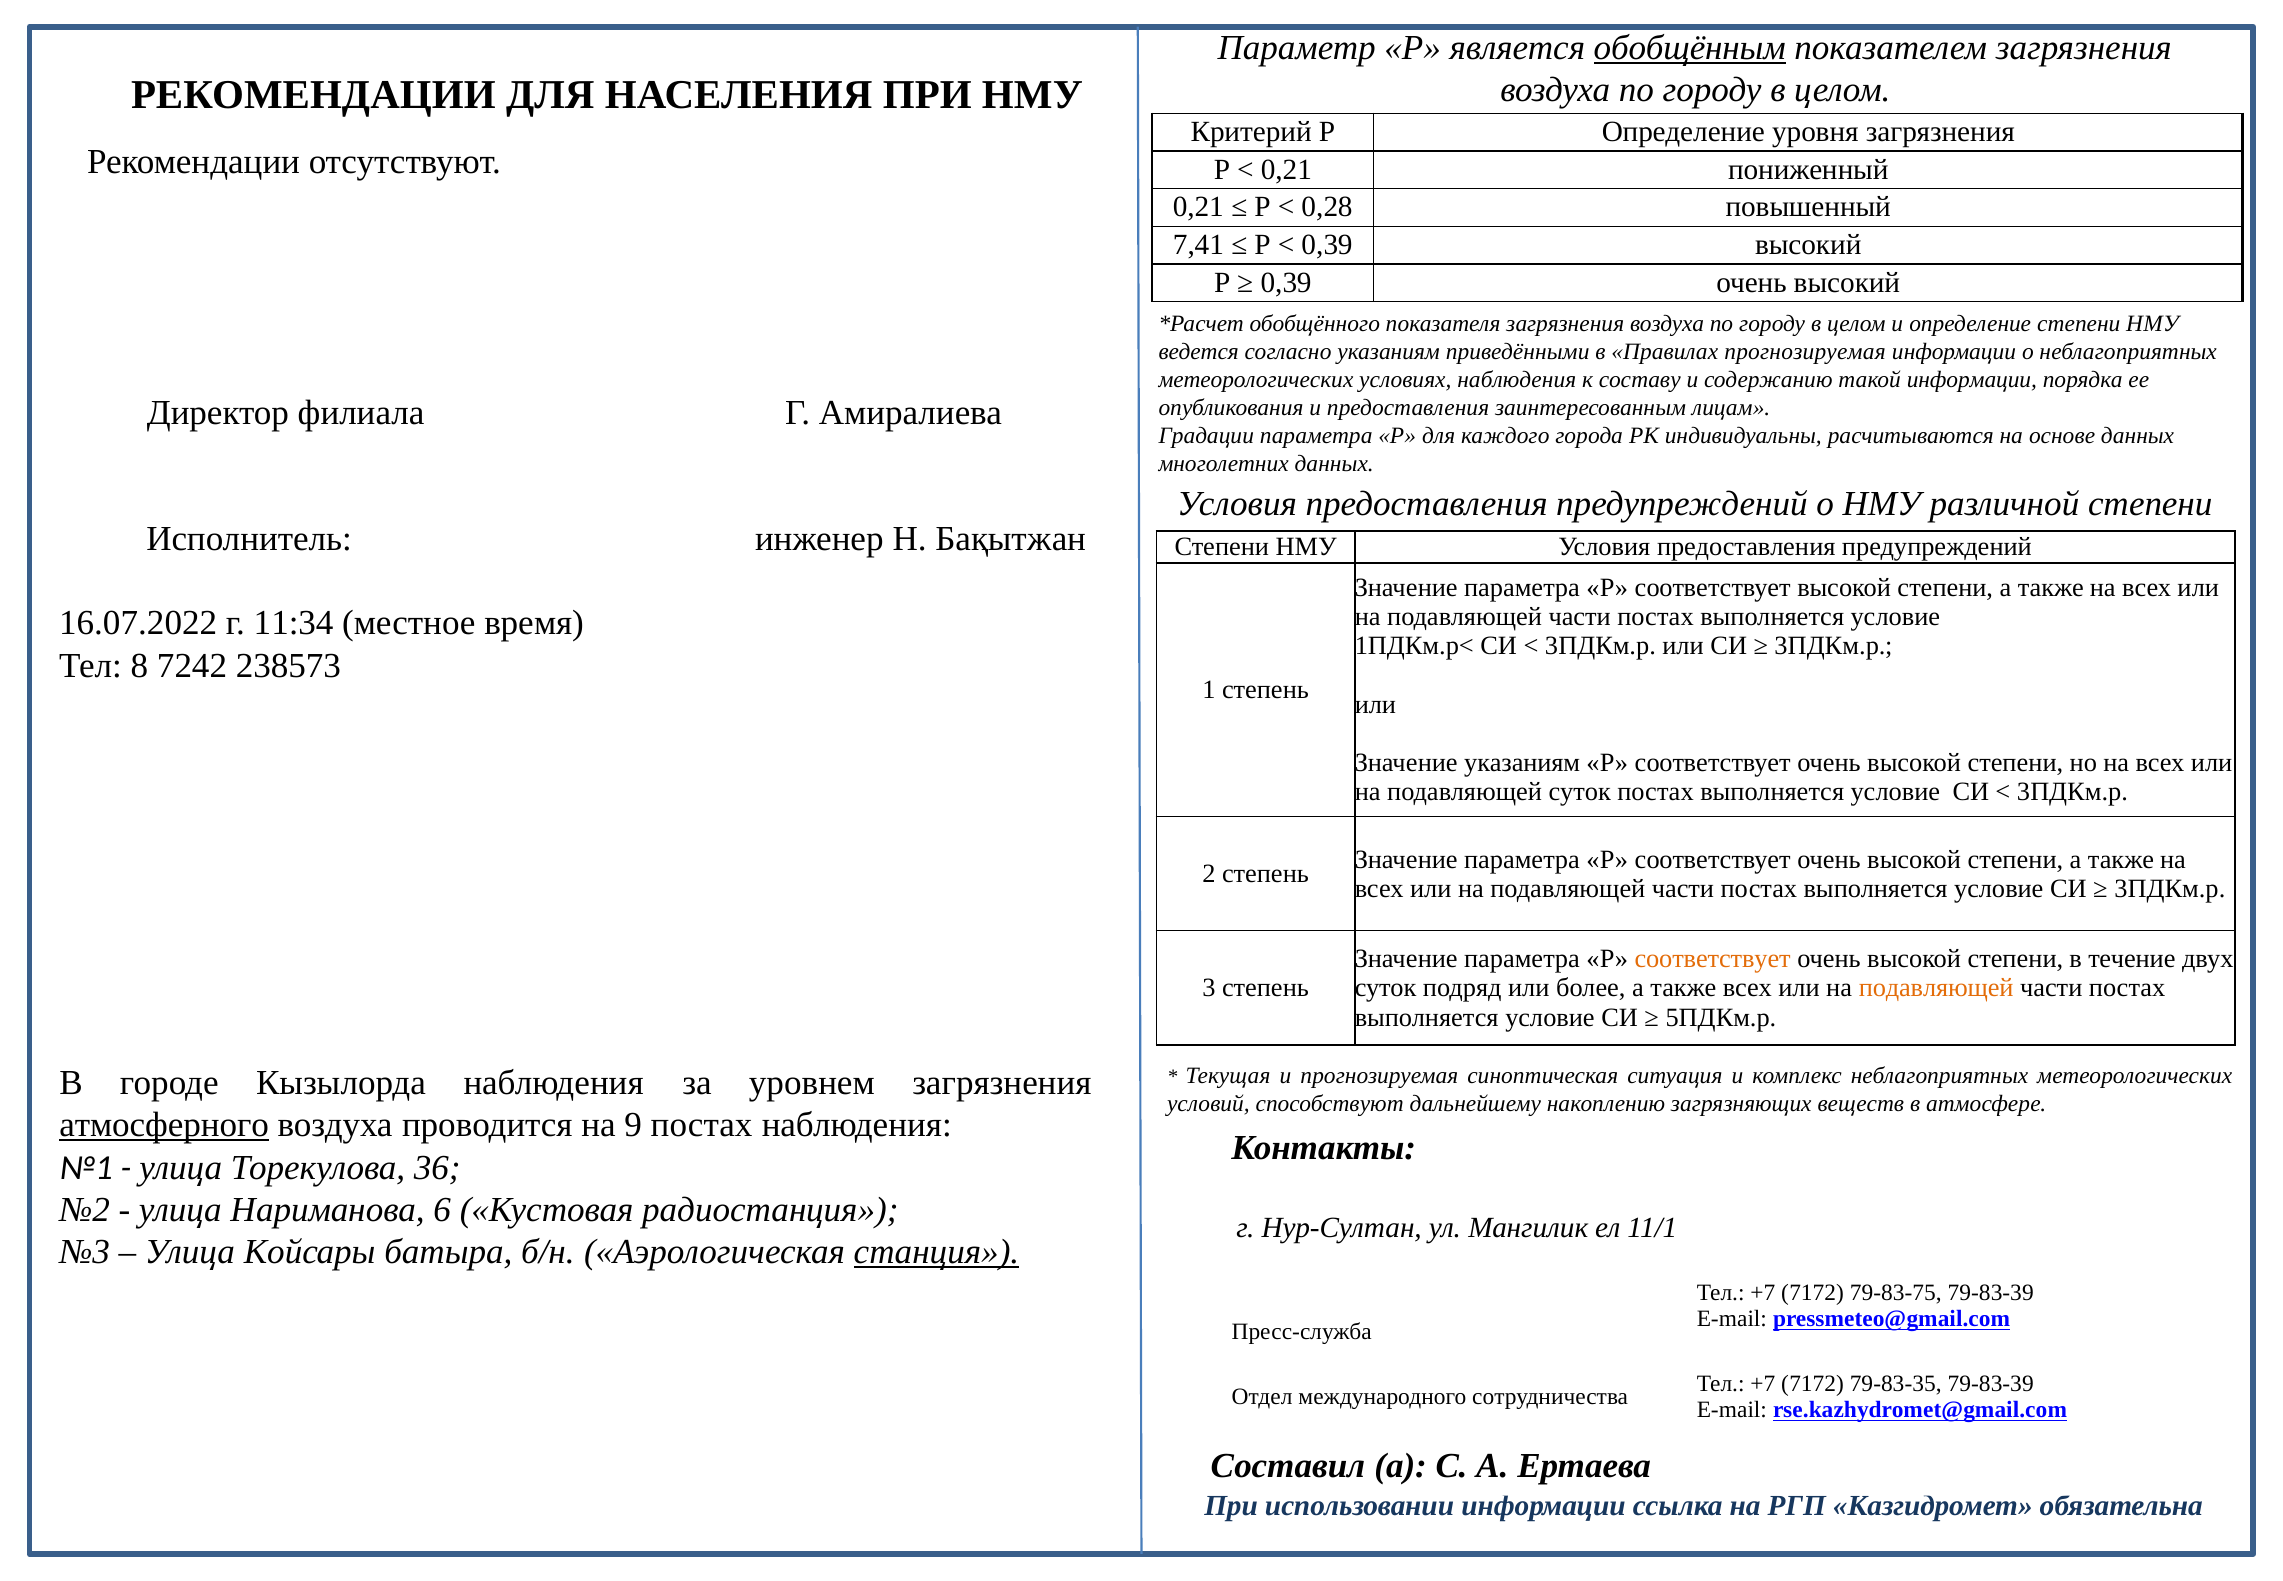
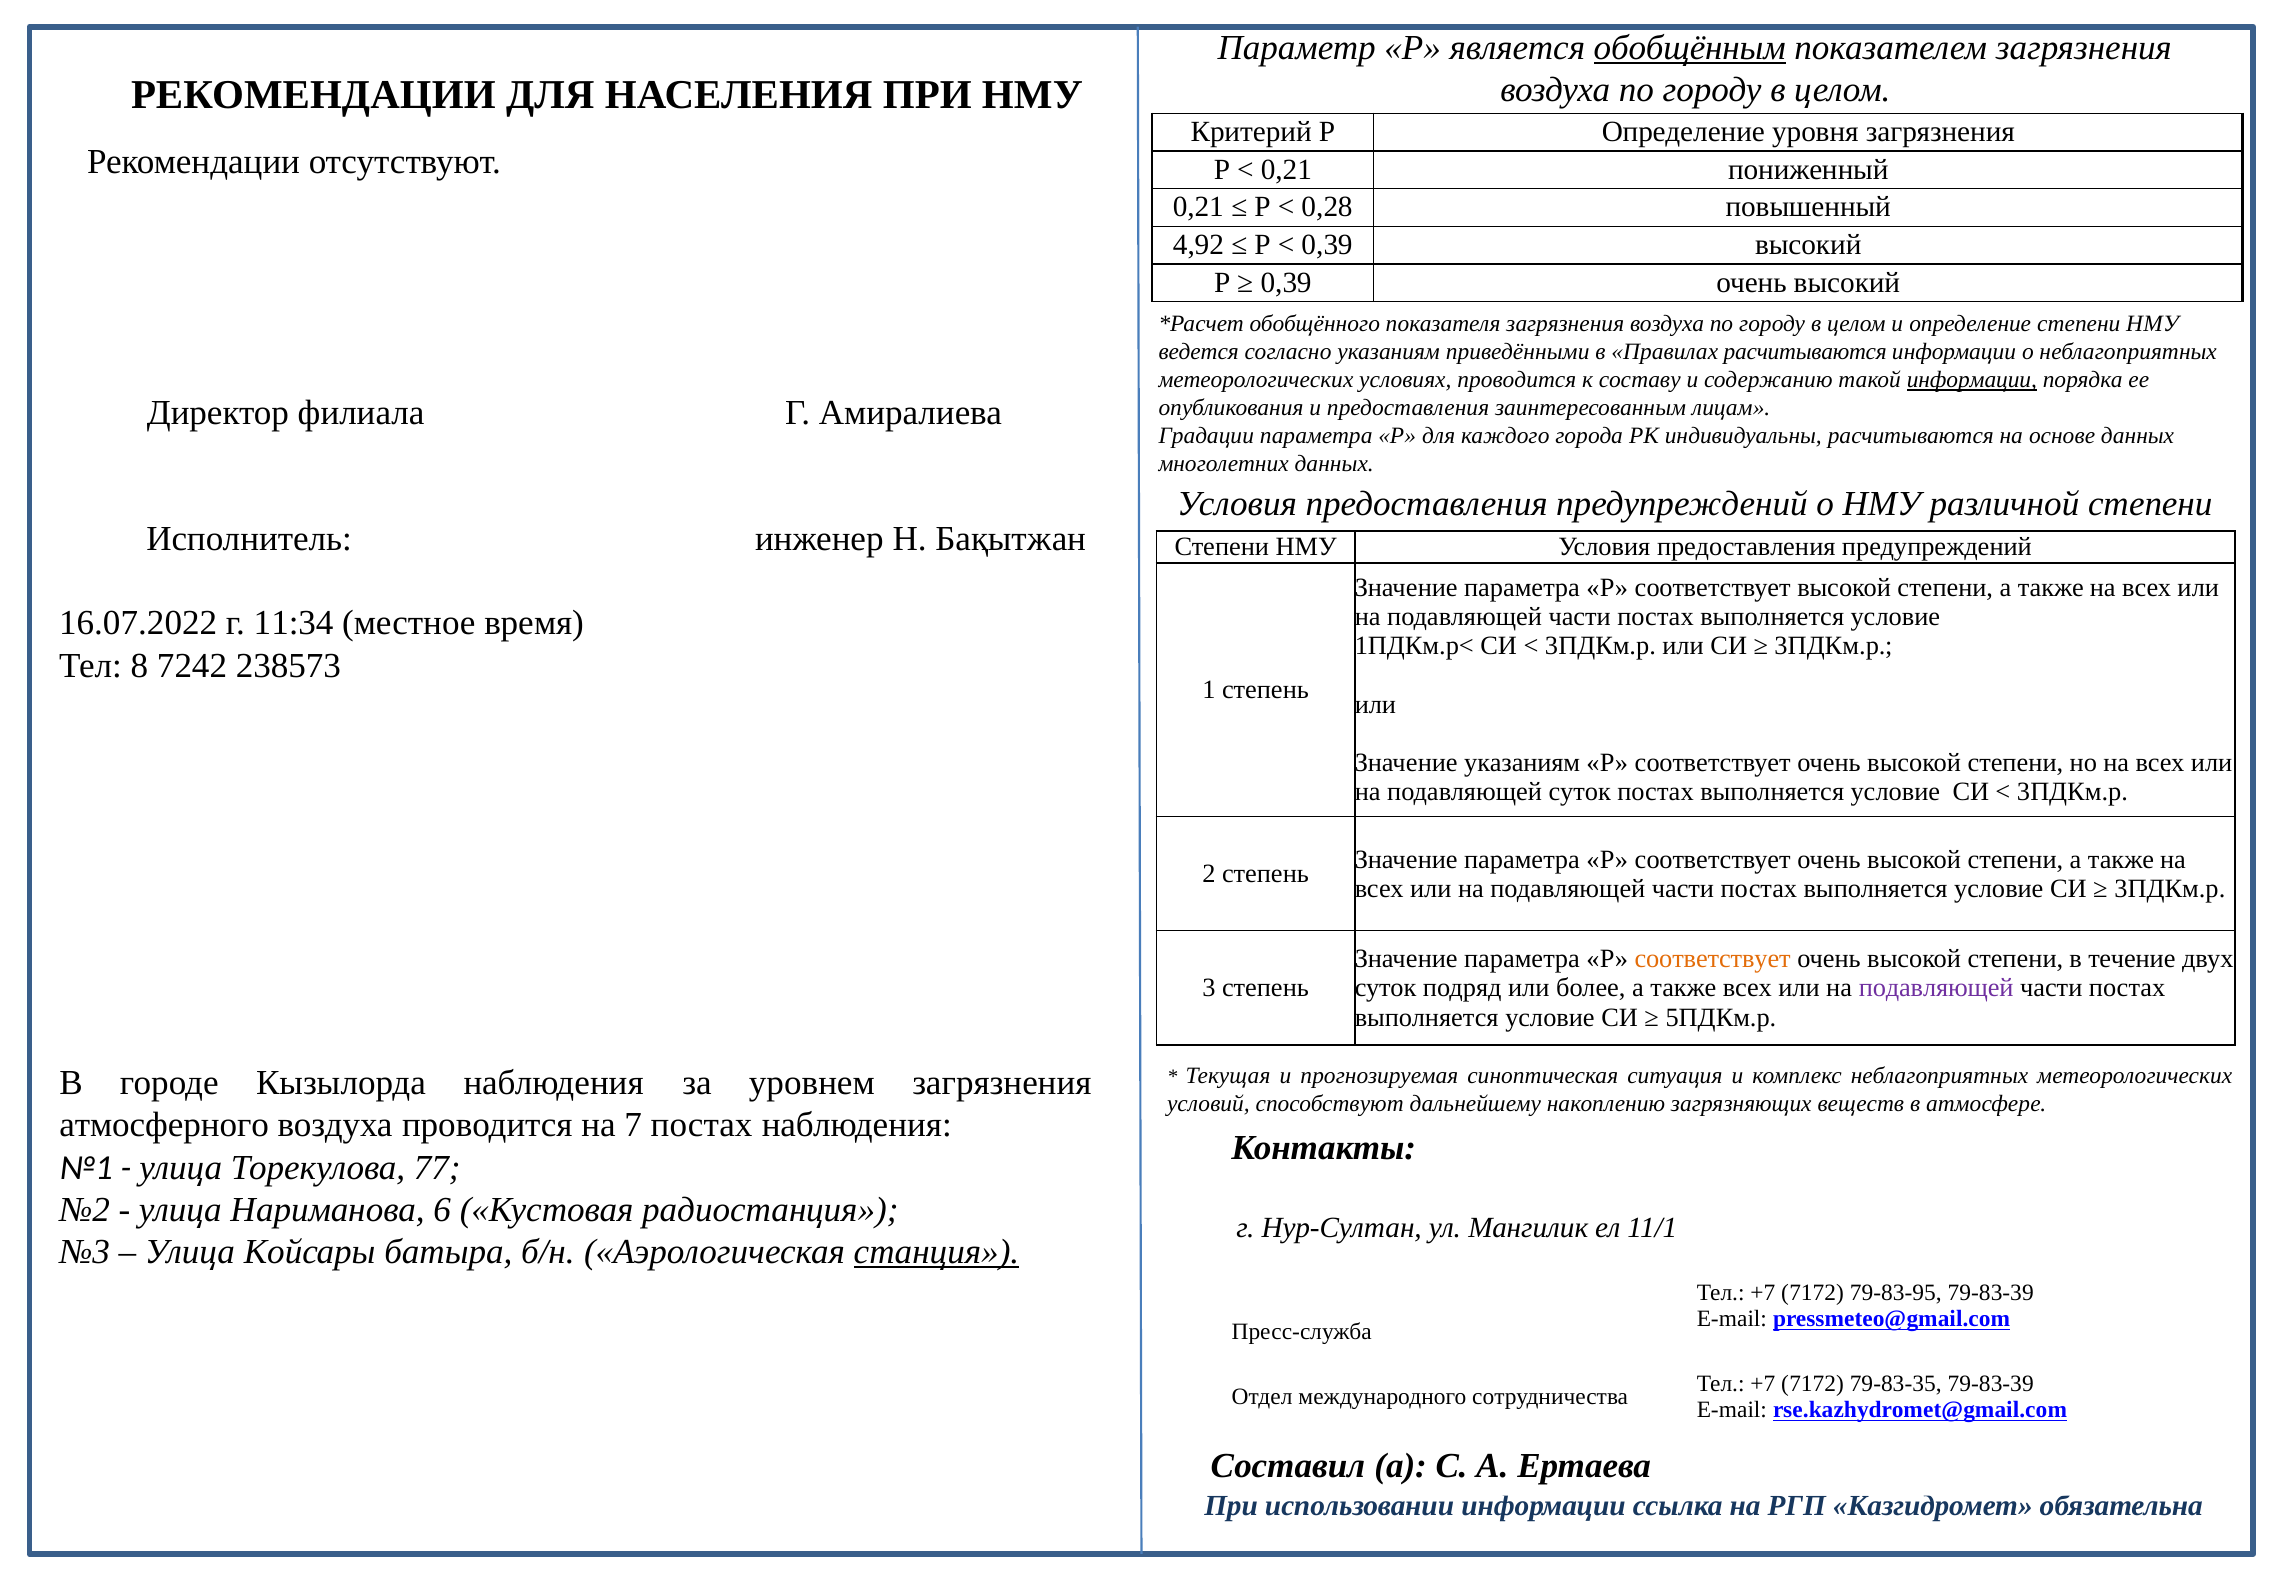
7,41: 7,41 -> 4,92
Правилах прогнозируемая: прогнозируемая -> расчитываются
условиях наблюдения: наблюдения -> проводится
информации at (1972, 380) underline: none -> present
подавляющей at (1936, 988) colour: orange -> purple
атмосферного underline: present -> none
9: 9 -> 7
36: 36 -> 77
79-83-75: 79-83-75 -> 79-83-95
